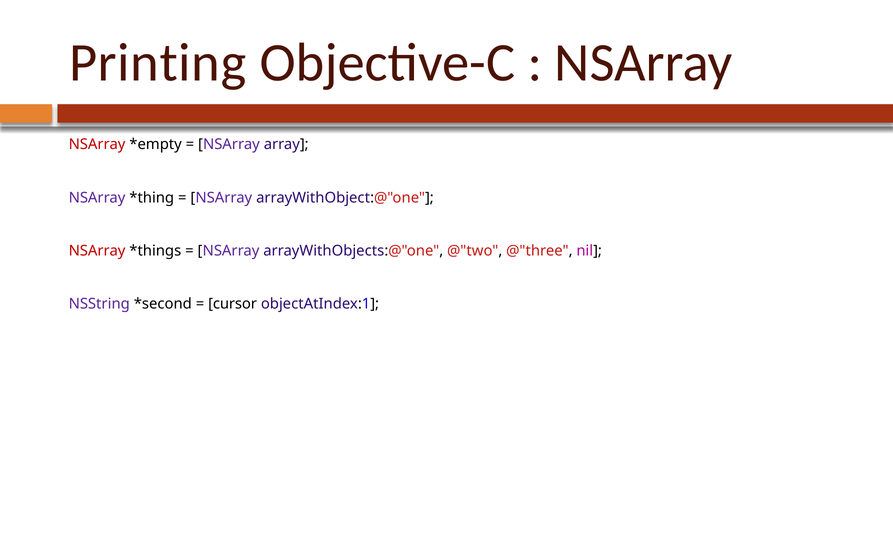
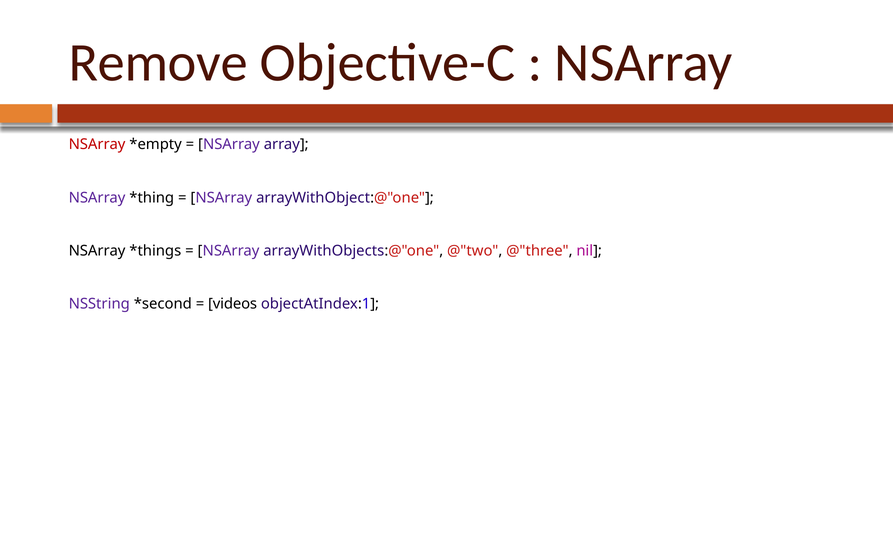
Printing: Printing -> Remove
NSArray at (97, 251) colour: red -> black
cursor: cursor -> videos
